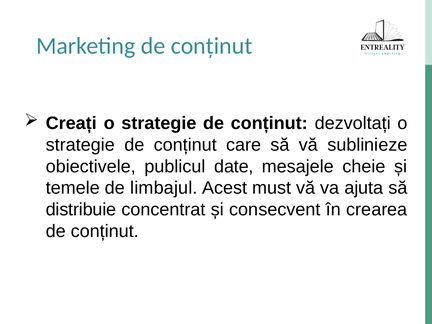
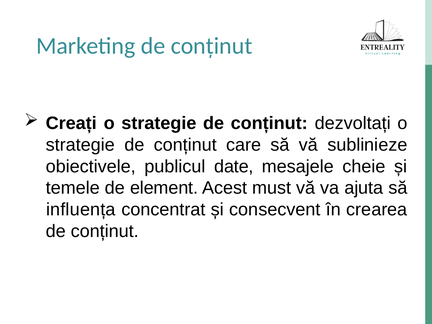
limbajul: limbajul -> element
distribuie: distribuie -> influența
